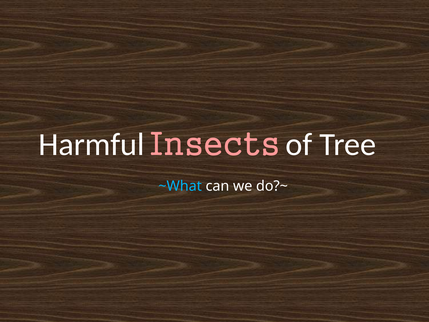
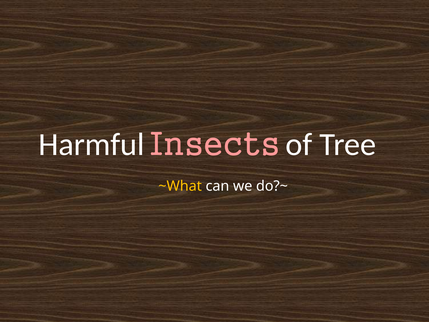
~What colour: light blue -> yellow
